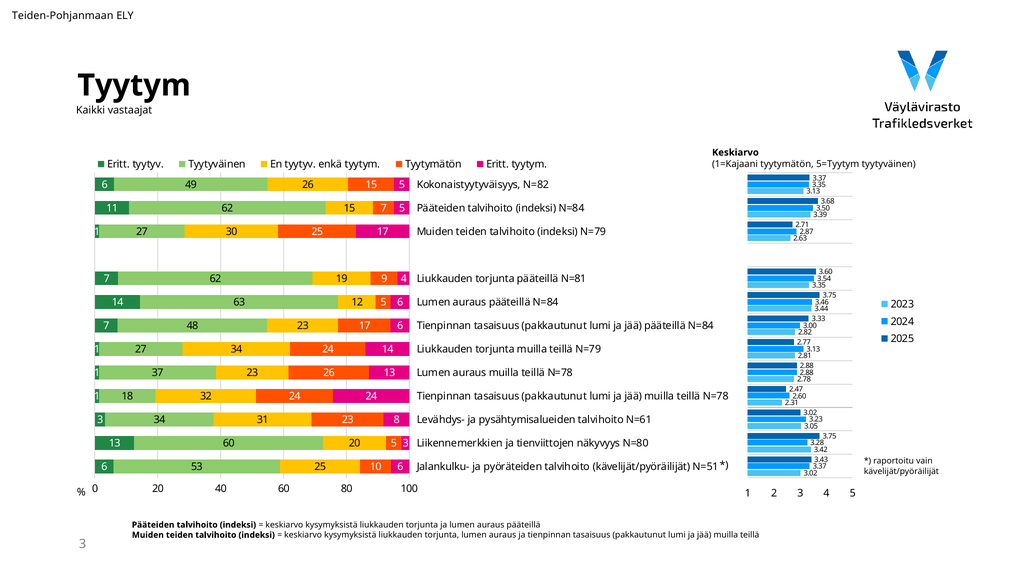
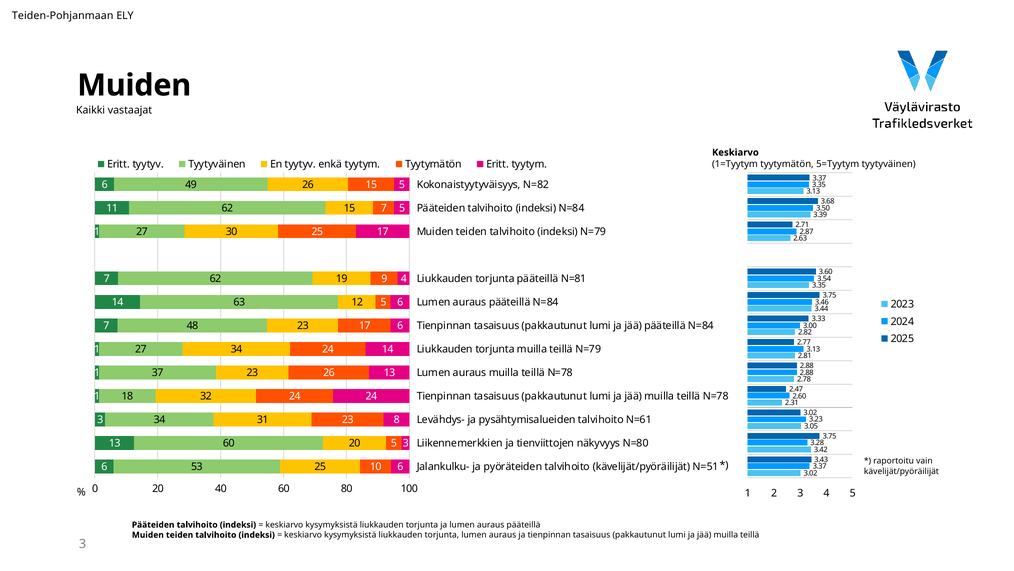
Tyytym at (134, 85): Tyytym -> Muiden
1=Kajaani: 1=Kajaani -> 1=Tyytym
